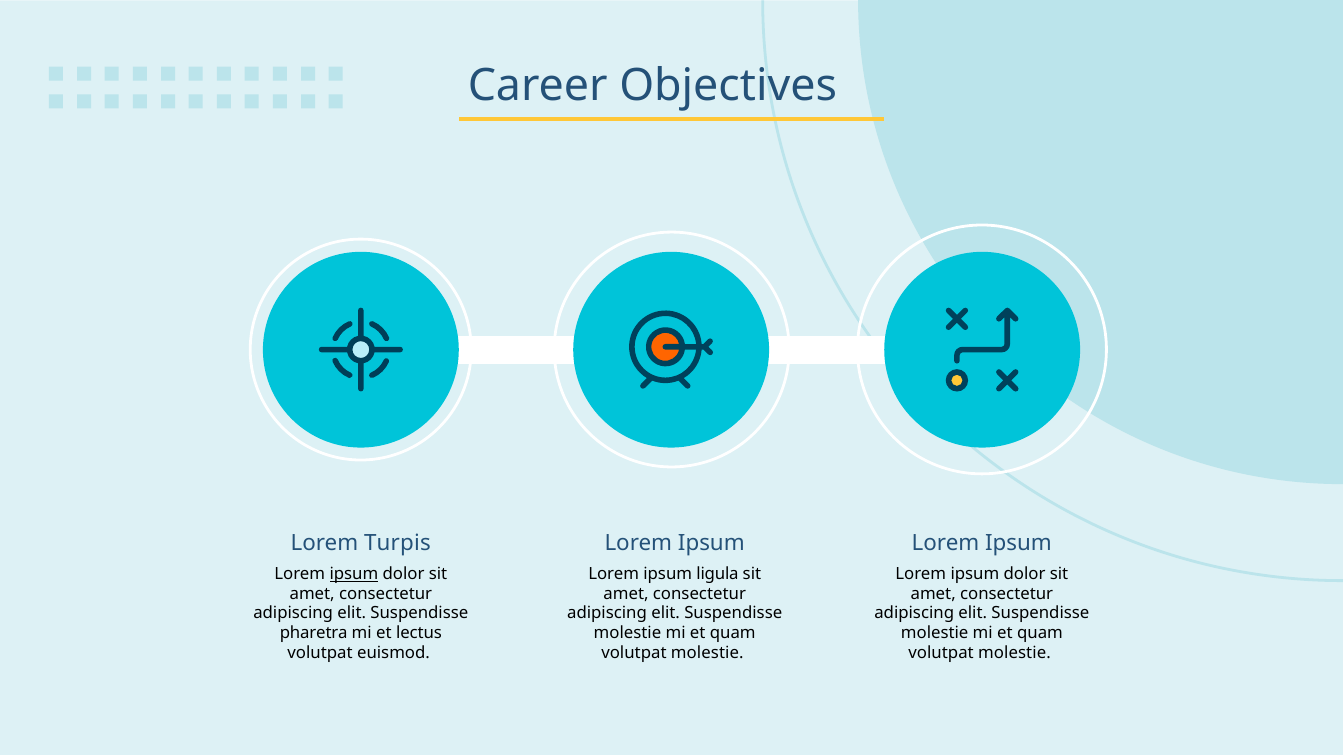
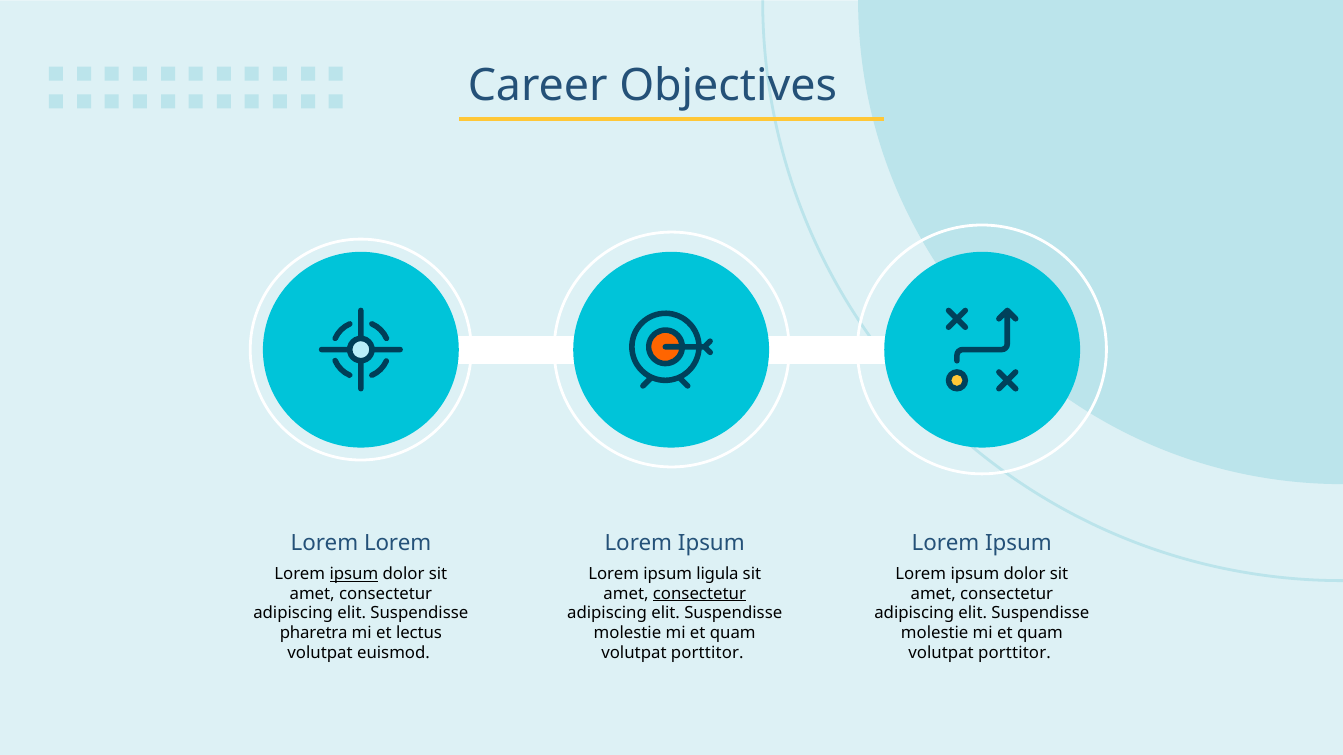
Turpis at (397, 543): Turpis -> Lorem
consectetur at (699, 594) underline: none -> present
molestie at (707, 653): molestie -> porttitor
molestie at (1014, 653): molestie -> porttitor
